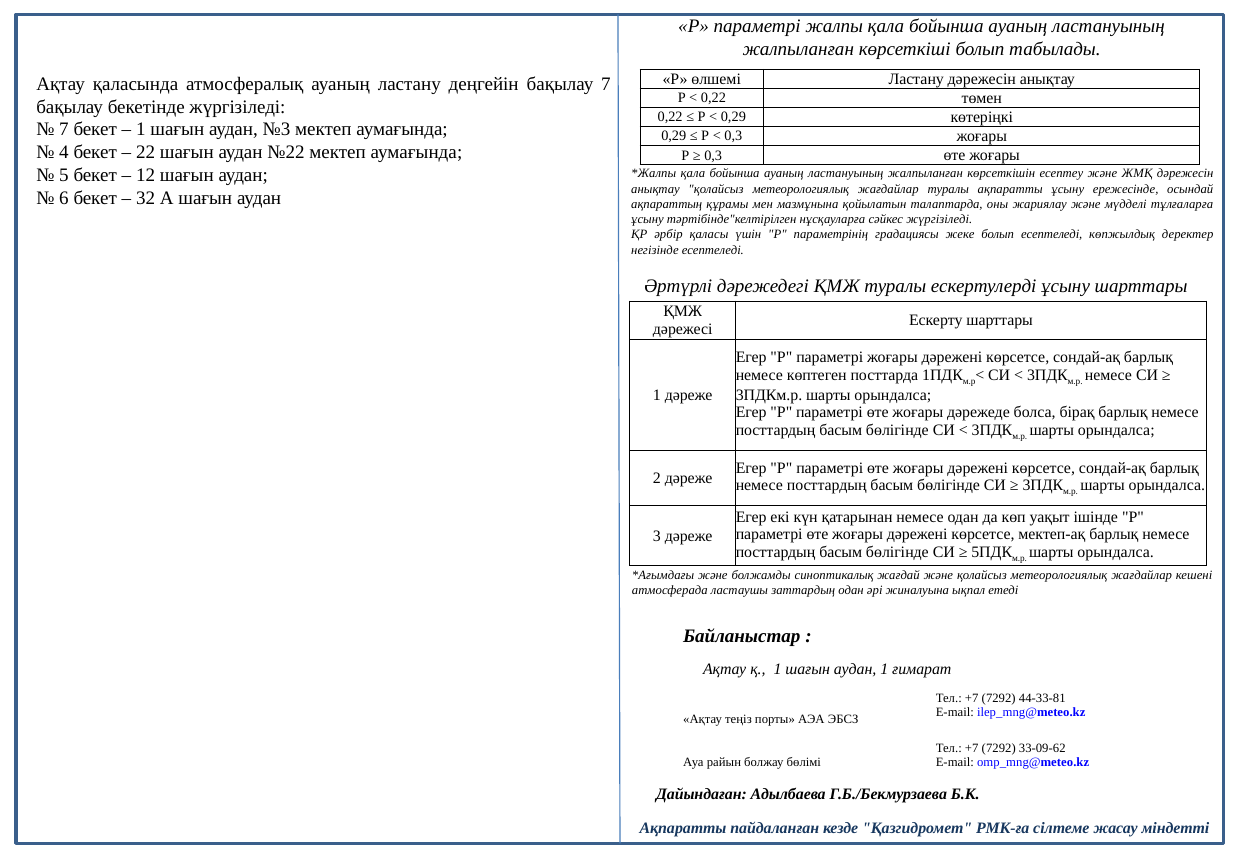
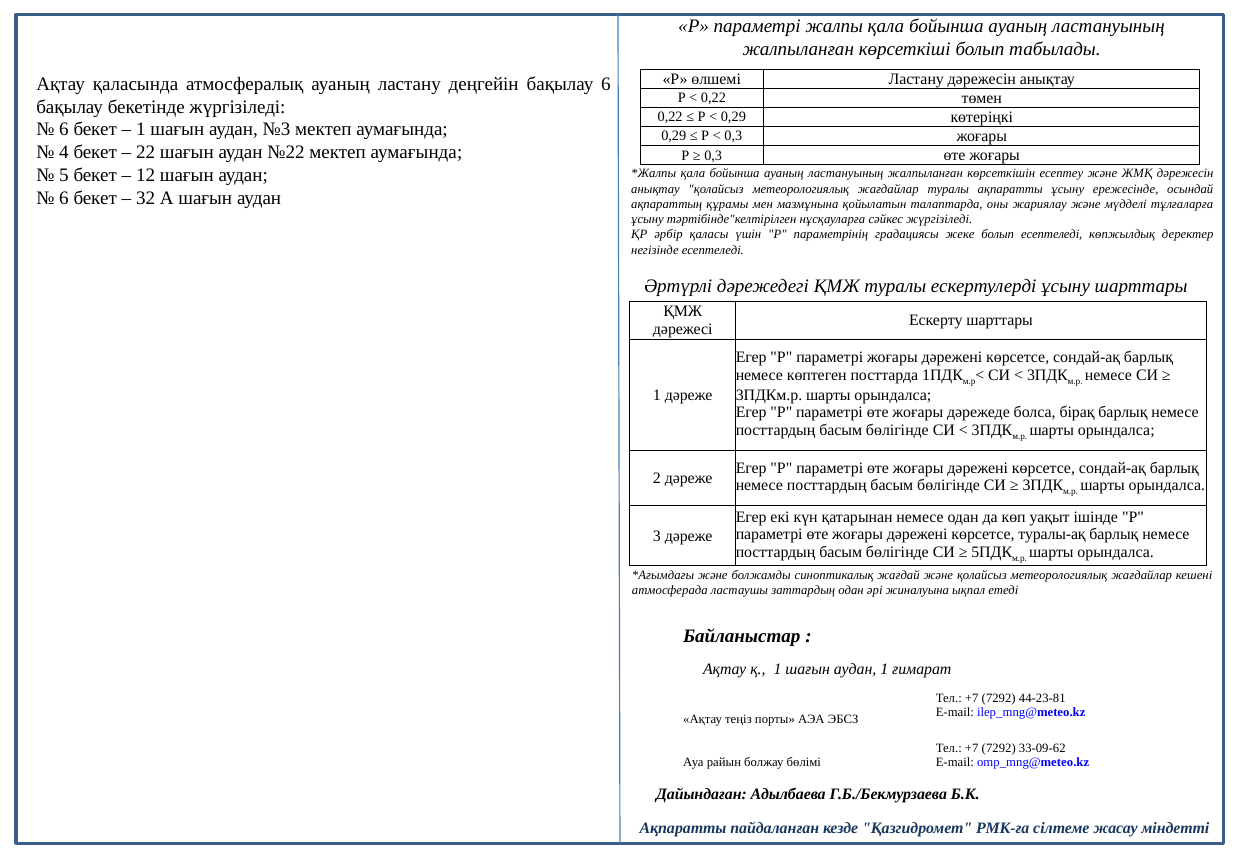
бақылау 7: 7 -> 6
7 at (64, 130): 7 -> 6
мектеп-ақ: мектеп-ақ -> туралы-ақ
44-33-81: 44-33-81 -> 44-23-81
